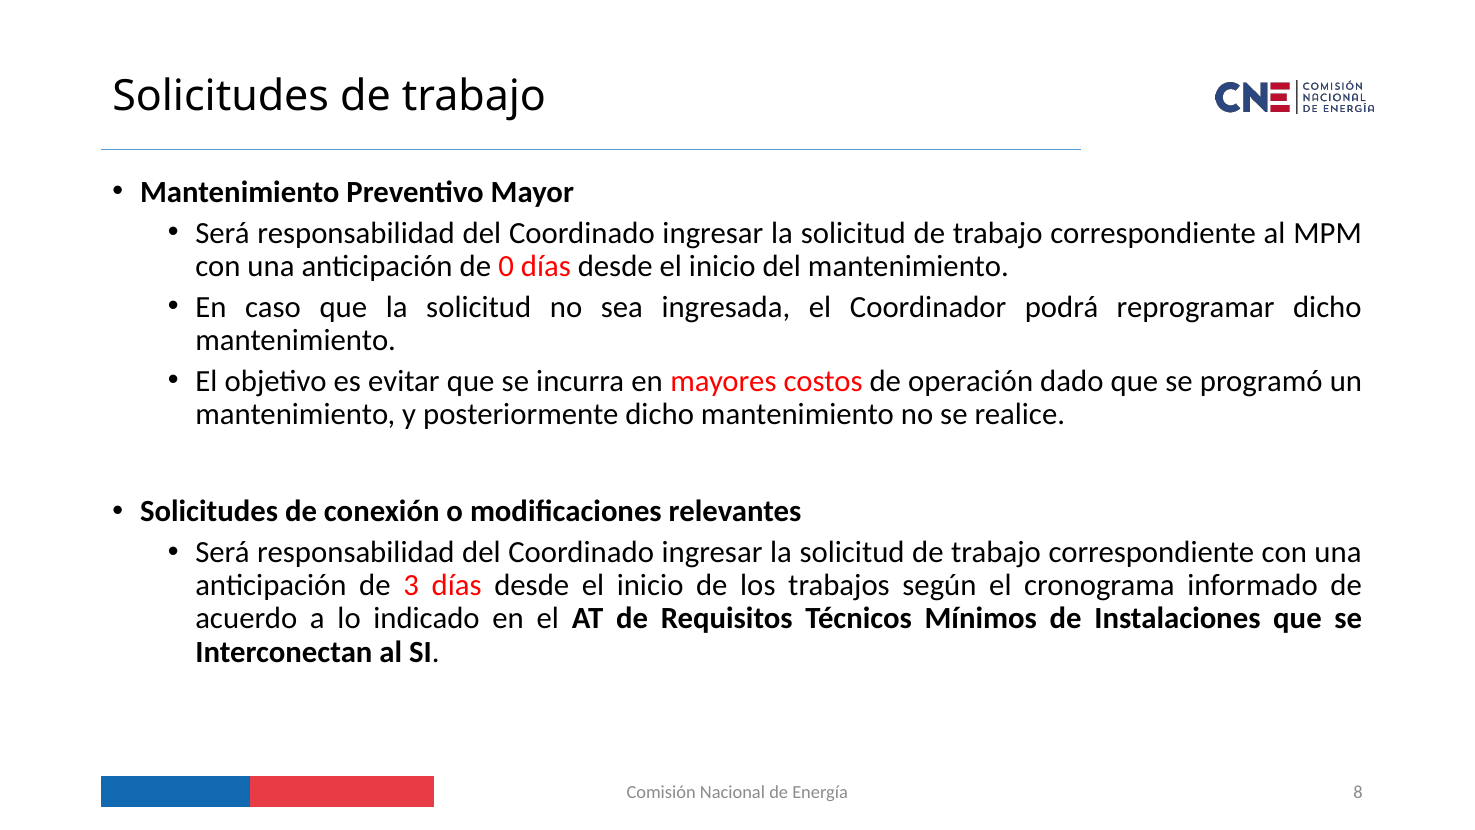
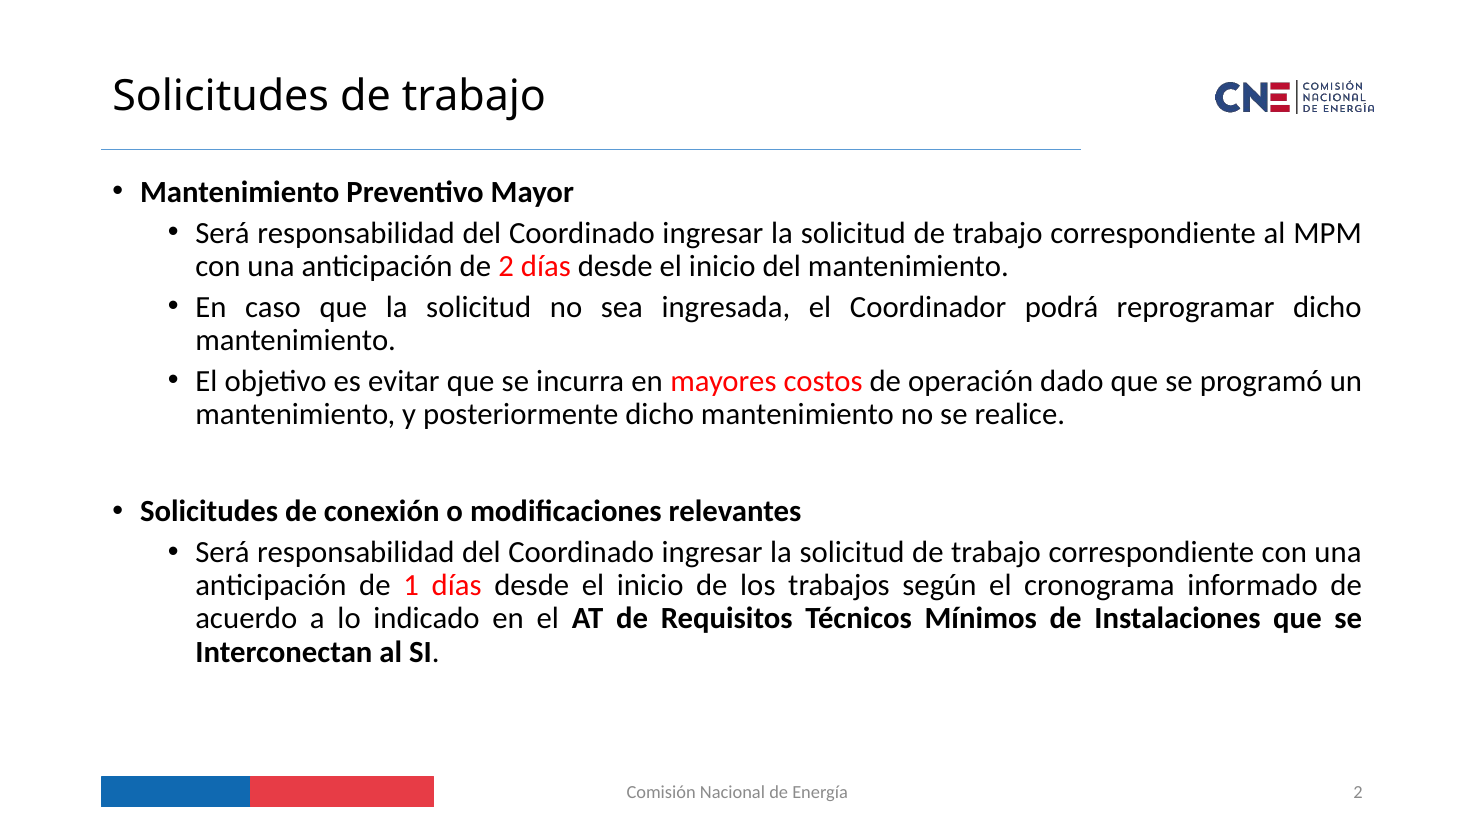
de 0: 0 -> 2
3: 3 -> 1
Energía 8: 8 -> 2
